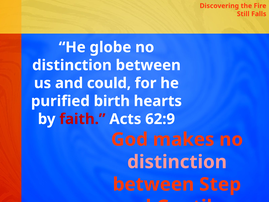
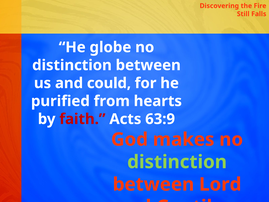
birth: birth -> from
62:9: 62:9 -> 63:9
distinction at (177, 162) colour: pink -> light green
Step: Step -> Lord
